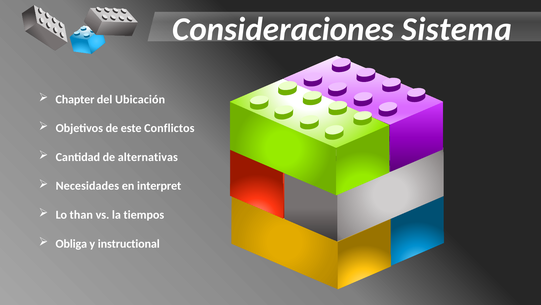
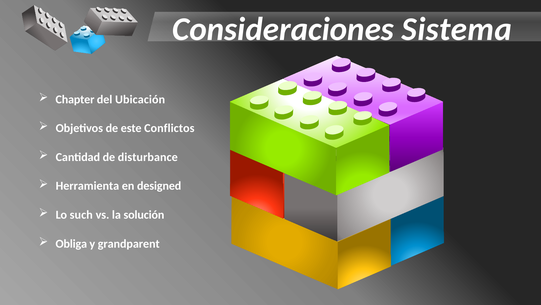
alternativas: alternativas -> disturbance
Necesidades: Necesidades -> Herramienta
interpret: interpret -> designed
than: than -> such
tiempos: tiempos -> solución
instructional: instructional -> grandparent
